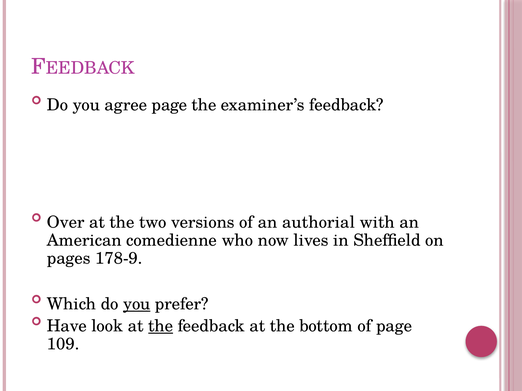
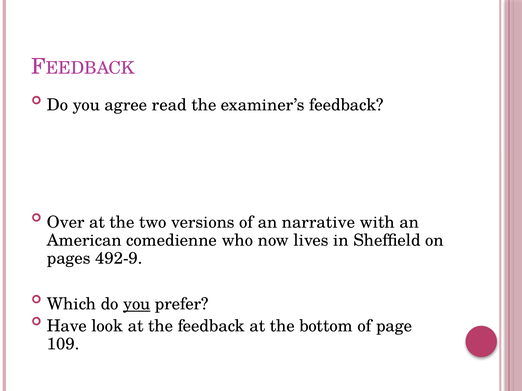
agree page: page -> read
authorial: authorial -> narrative
178-9: 178-9 -> 492-9
the at (161, 326) underline: present -> none
